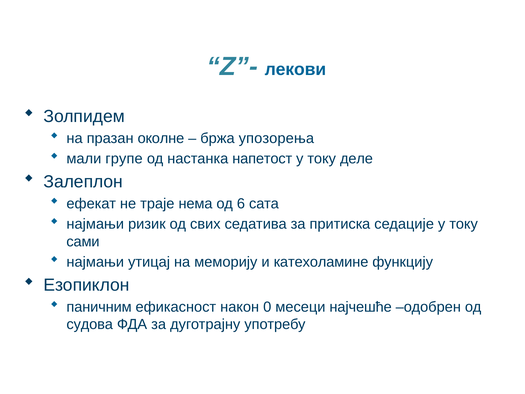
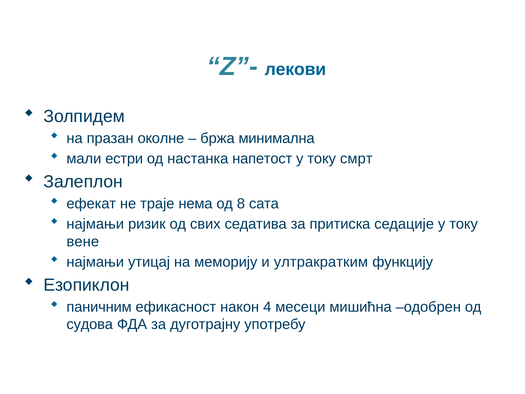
упозорења: упозорења -> минимална
групе: групе -> естри
деле: деле -> смрт
6: 6 -> 8
сами: сами -> вене
катехоламине: катехоламине -> ултракратким
0: 0 -> 4
најчешће: најчешће -> мишићна
